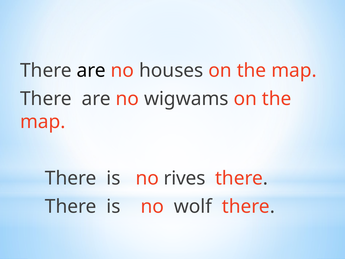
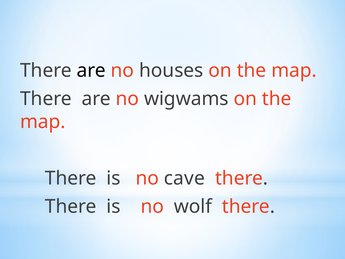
rives: rives -> cave
